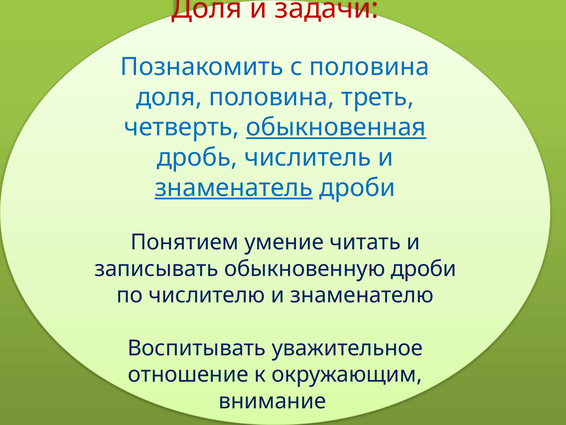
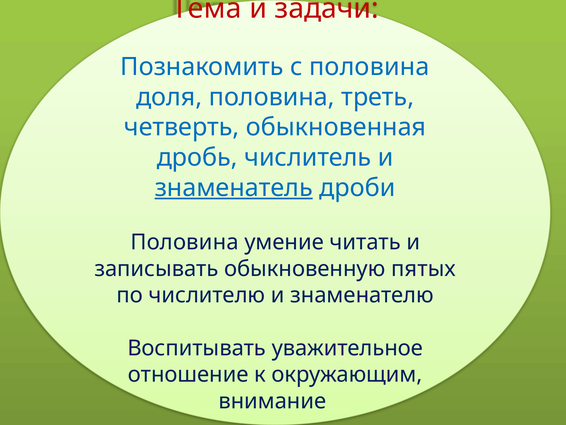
Доля at (207, 8): Доля -> Тема
обыкновенная underline: present -> none
Понятием at (185, 242): Понятием -> Половина
обыкновенную дроби: дроби -> пятых
